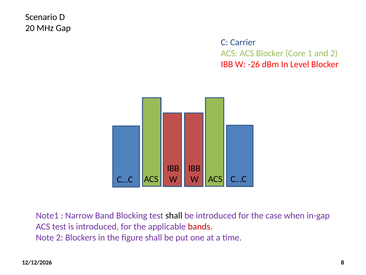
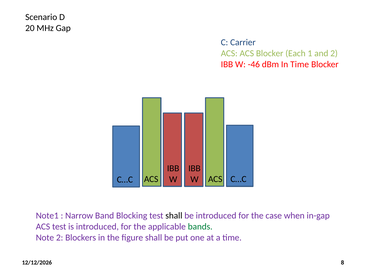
Core: Core -> Each
-26: -26 -> -46
In Level: Level -> Time
bands colour: red -> green
